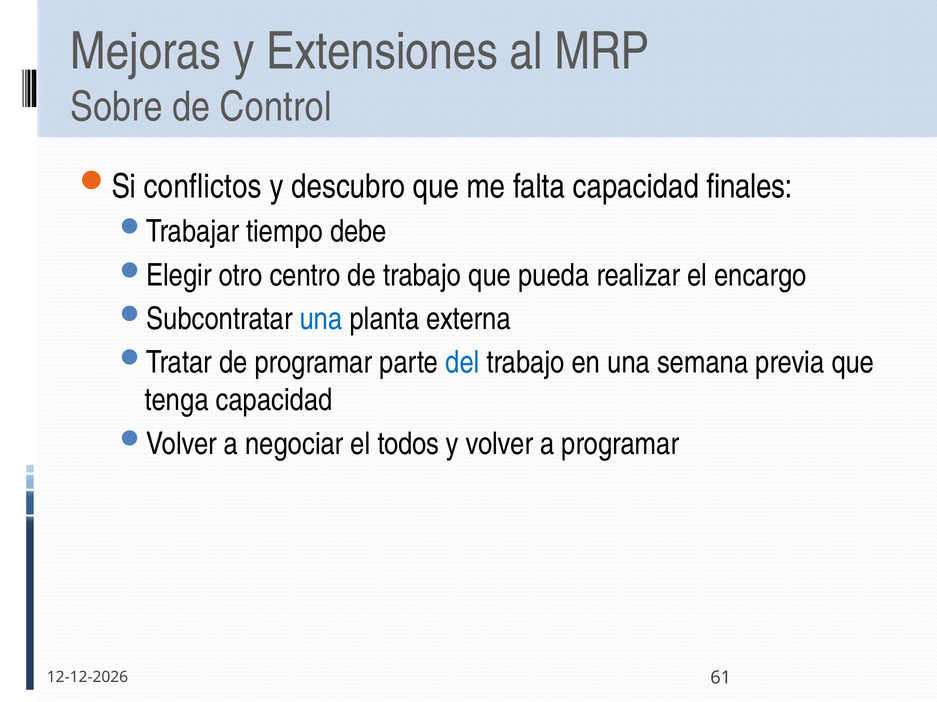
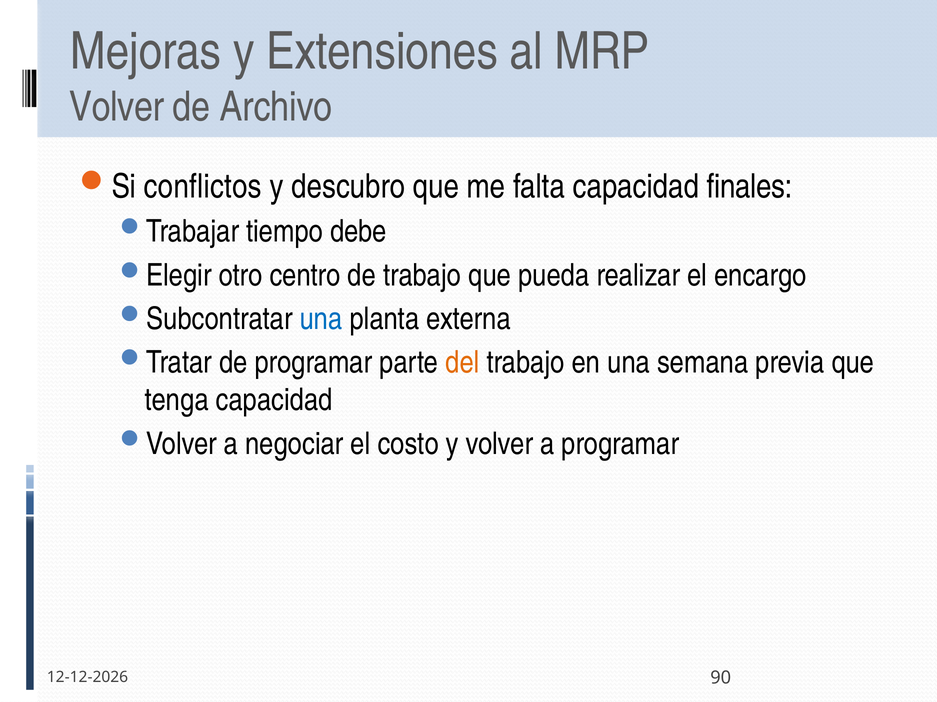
Sobre at (116, 107): Sobre -> Volver
Control: Control -> Archivo
del colour: blue -> orange
todos: todos -> costo
61: 61 -> 90
